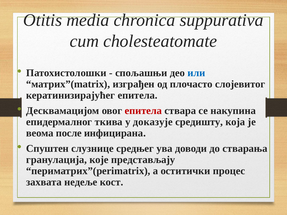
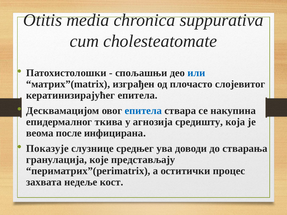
епитела at (143, 111) colour: red -> blue
доказује: доказује -> агнозија
Спуштен: Спуштен -> Показује
